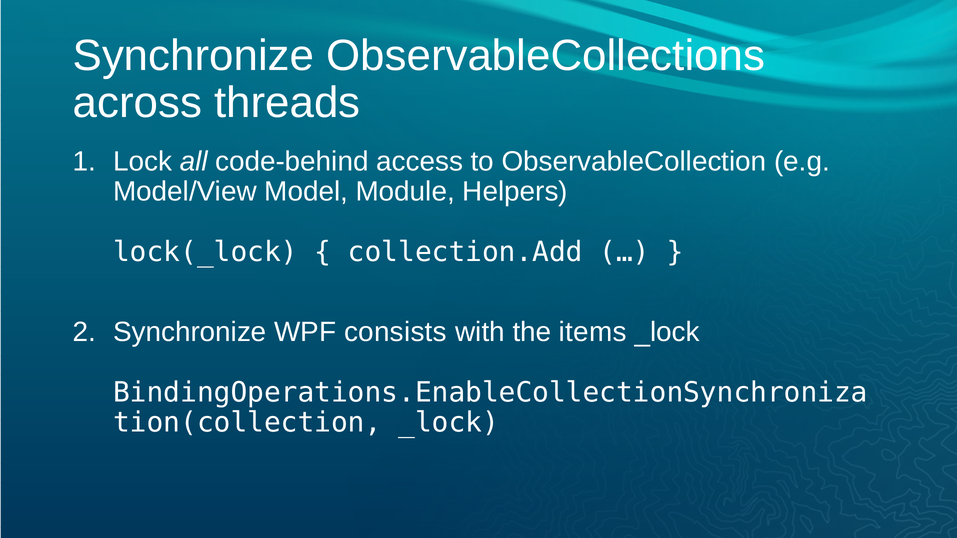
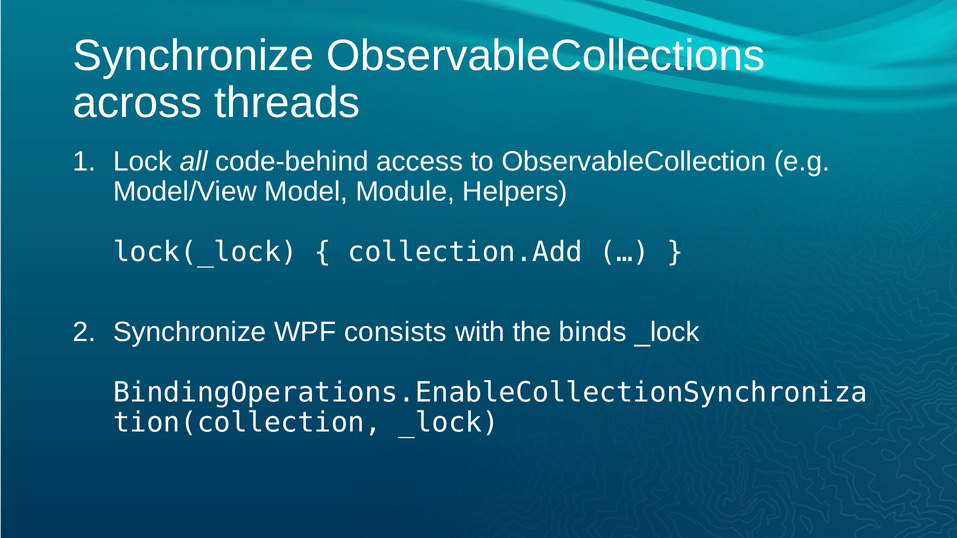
items: items -> binds
